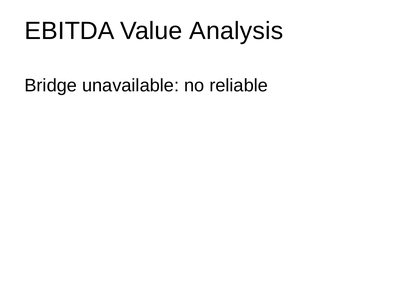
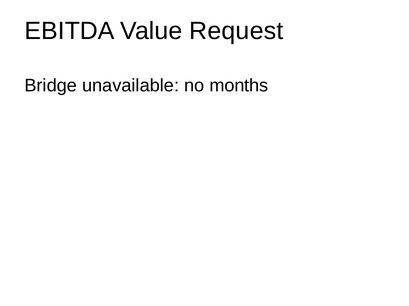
Analysis: Analysis -> Request
reliable: reliable -> months
